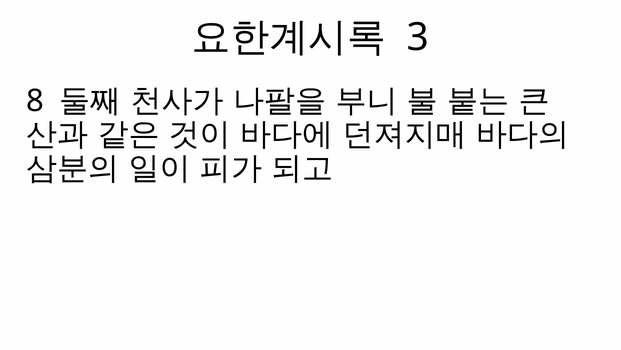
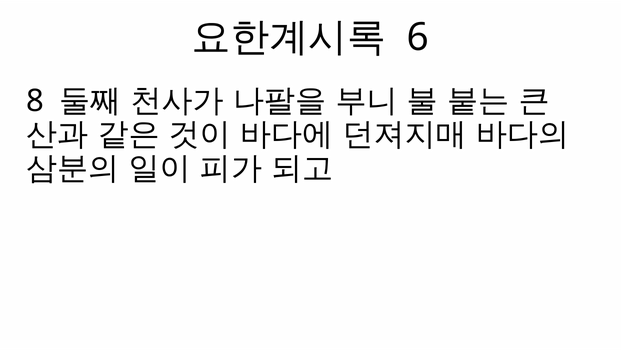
3: 3 -> 6
